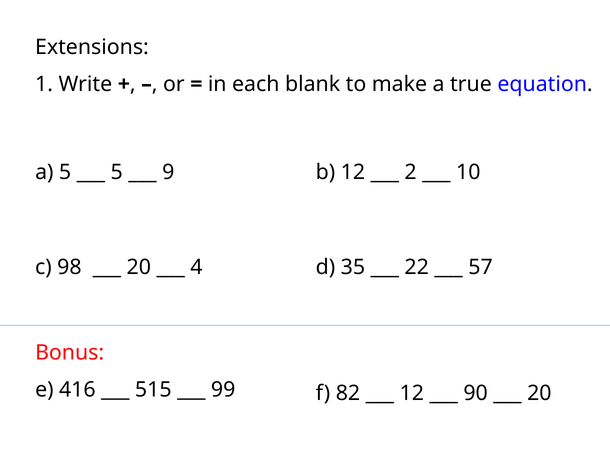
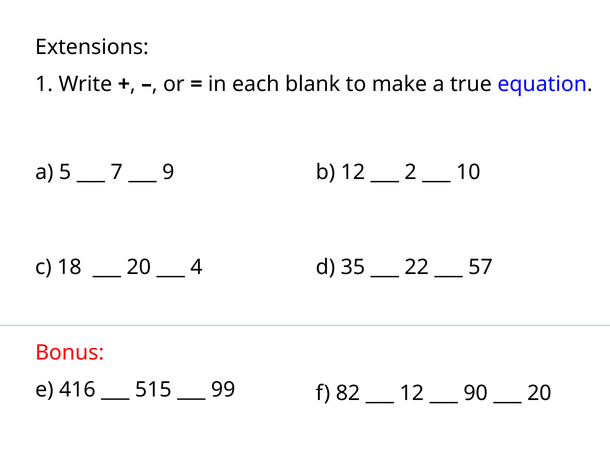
5 at (117, 172): 5 -> 7
98: 98 -> 18
